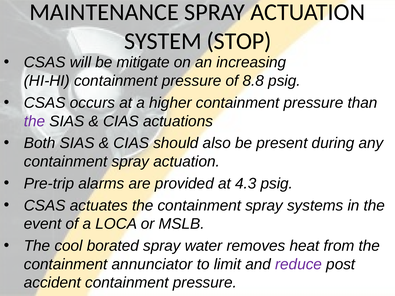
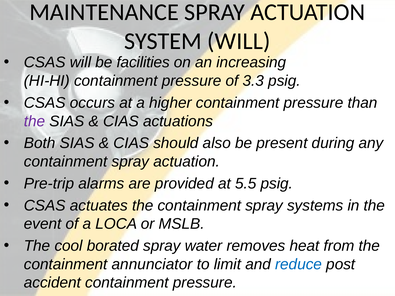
SYSTEM STOP: STOP -> WILL
mitigate: mitigate -> facilities
8.8: 8.8 -> 3.3
4.3: 4.3 -> 5.5
reduce colour: purple -> blue
